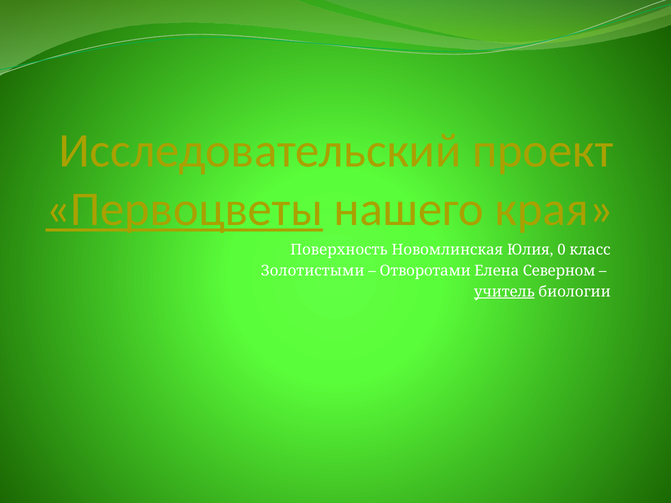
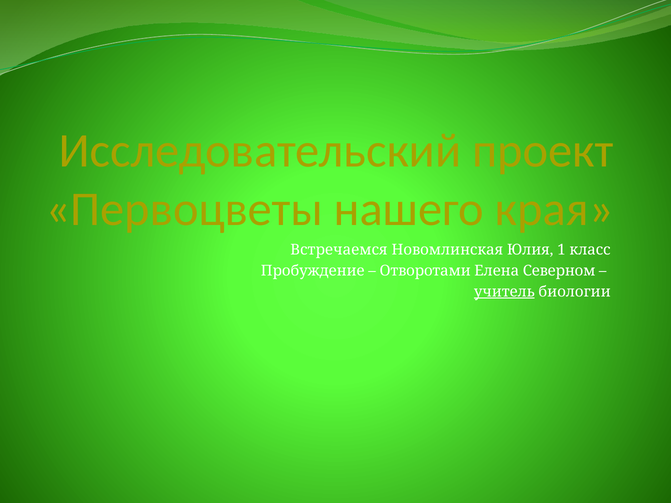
Первоцветы underline: present -> none
Поверхность: Поверхность -> Встречаемся
0: 0 -> 1
Золотистыми: Золотистыми -> Пробуждение
